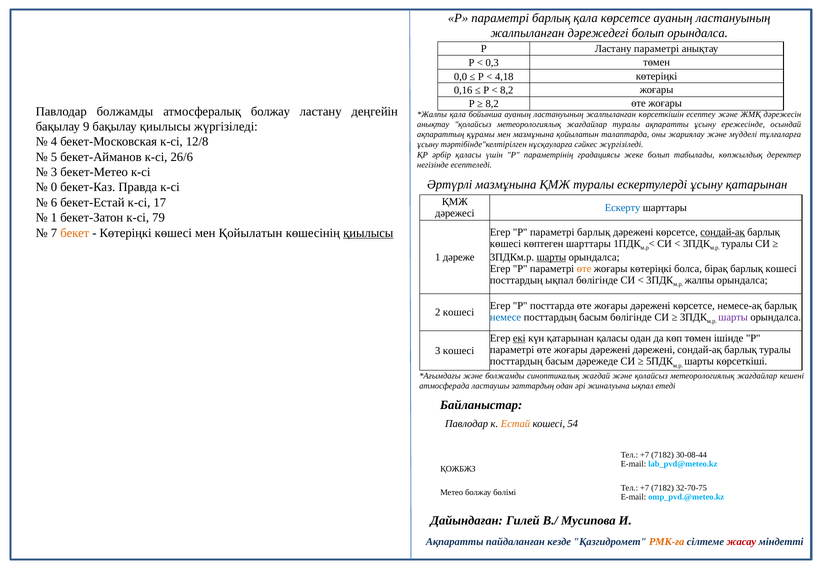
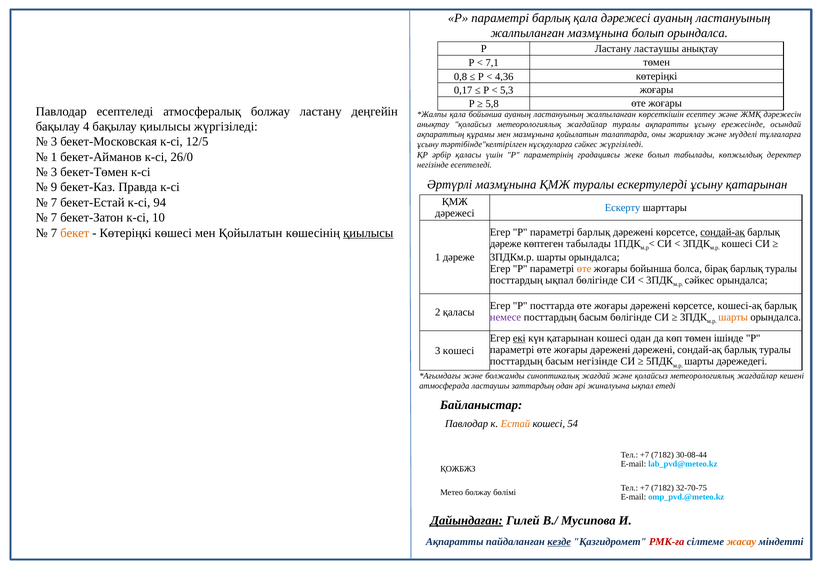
қала көрсетсе: көрсетсе -> дәрежесі
жалпыланған дәрежедегі: дәрежедегі -> мазмұнына
Ластану параметрі: параметрі -> ластаушы
0,3: 0,3 -> 7,1
0,0: 0,0 -> 0,8
4,18: 4,18 -> 4,36
0,16: 0,16 -> 0,17
8,2 at (507, 90): 8,2 -> 5,3
8,2 at (492, 104): 8,2 -> 5,8
Павлодар болжамды: болжамды -> есептеледі
9: 9 -> 4
4 at (54, 142): 4 -> 3
12/8: 12/8 -> 12/5
5 at (54, 157): 5 -> 1
26/6: 26/6 -> 26/0
бекет-Метео: бекет-Метео -> бекет-Төмен
0: 0 -> 9
6 at (54, 203): 6 -> 7
17: 17 -> 94
1 at (54, 218): 1 -> 7
79: 79 -> 10
көшесі at (506, 244): көшесі -> дәреже
көптеген шарттары: шарттары -> табылады
туралы at (737, 244): туралы -> кошесi
шарты at (551, 257) underline: present -> none
жоғары көтеріңкі: көтеріңкі -> бойынша
бірақ барлық кошесi: кошесi -> туралы
жалпы at (699, 280): жалпы -> сәйкес
немесе-ақ: немесе-ақ -> кошесi-ақ
2 кошесi: кошесi -> қаласы
немесе colour: blue -> purple
шарты at (733, 317) colour: purple -> orange
қатарынан қаласы: қаласы -> кошесi
басым дәрежеде: дәрежеде -> негізінде
көрсеткіші: көрсеткіші -> дәрежедегі
Дайындаған underline: none -> present
кезде underline: none -> present
РМК-ға colour: orange -> red
жасау colour: red -> orange
